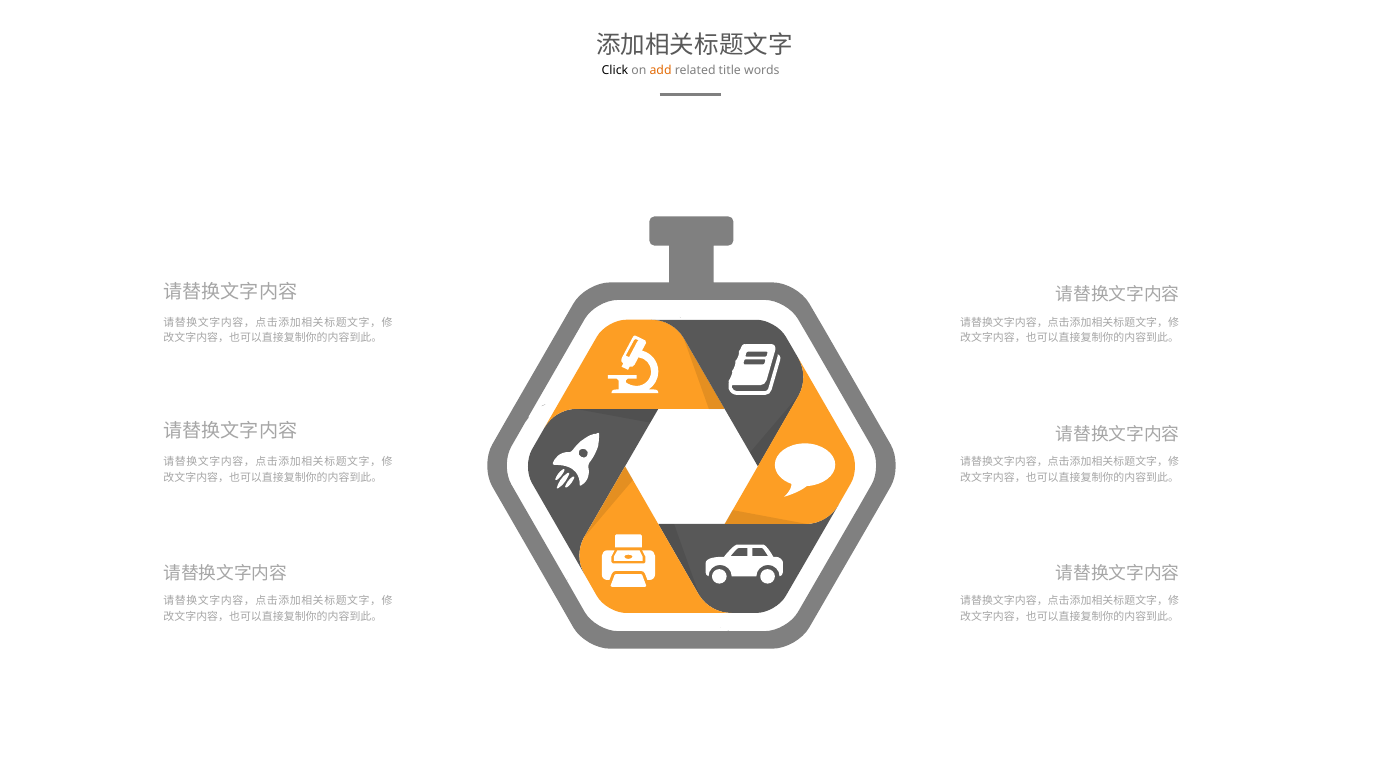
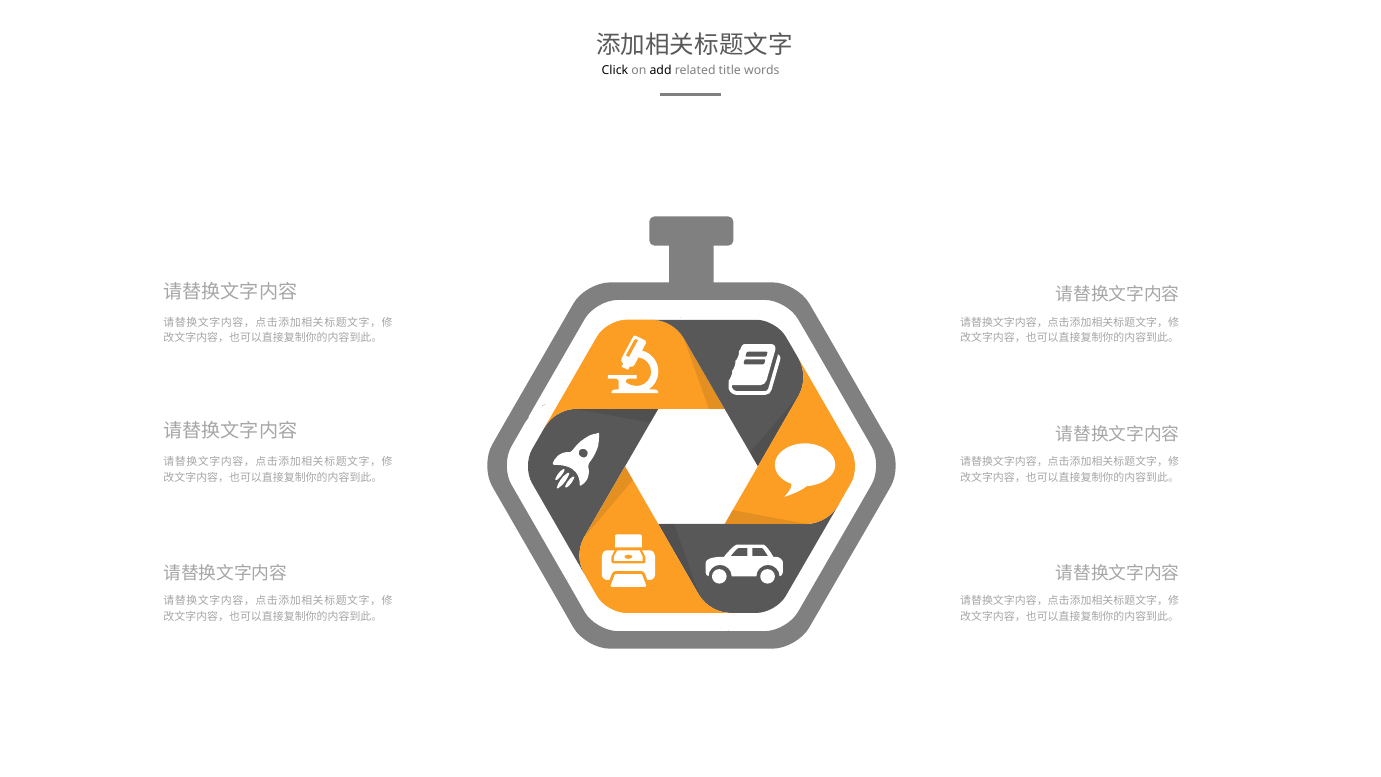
add colour: orange -> black
